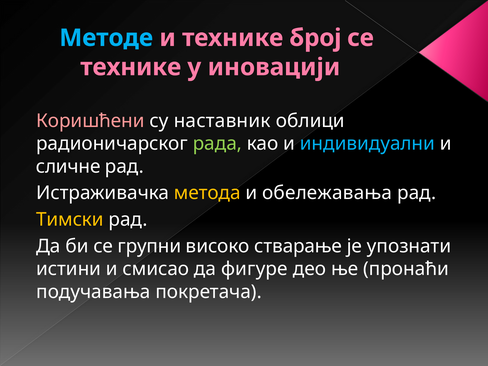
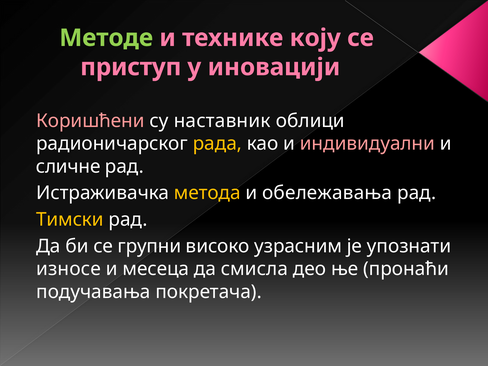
Методе colour: light blue -> light green
број: број -> коју
технике at (131, 67): технике -> приступ
рада colour: light green -> yellow
индивидуални colour: light blue -> pink
стварање: стварање -> узрасним
истини: истини -> износе
смисао: смисао -> месеца
фигуре: фигуре -> смисла
